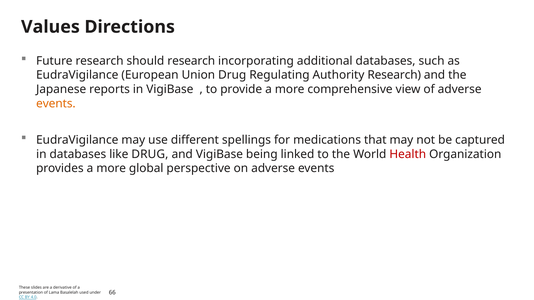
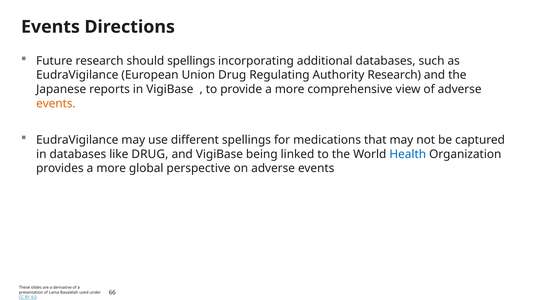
Values at (50, 27): Values -> Events
should research: research -> spellings
Health colour: red -> blue
